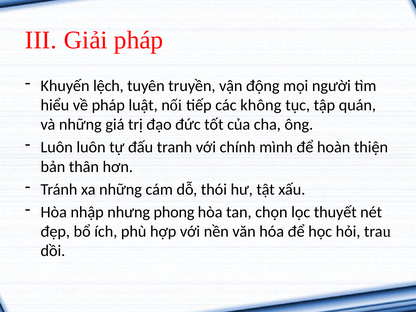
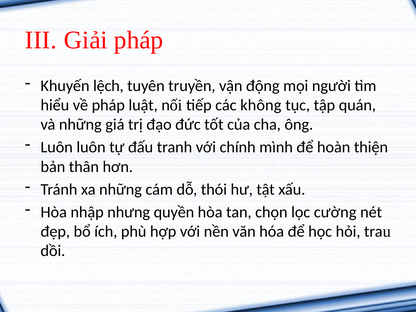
phong: phong -> quyền
thuyết: thuyết -> cường
